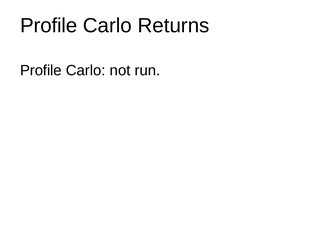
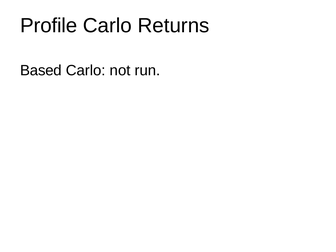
Profile at (41, 70): Profile -> Based
